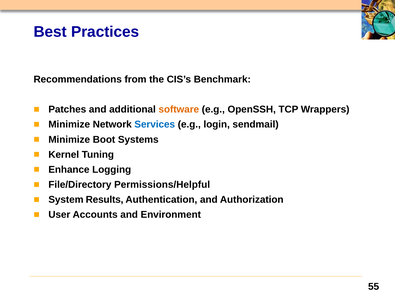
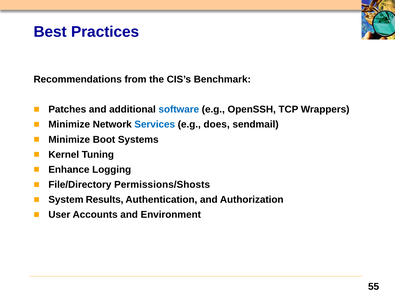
software colour: orange -> blue
login: login -> does
Permissions/Helpful: Permissions/Helpful -> Permissions/Shosts
